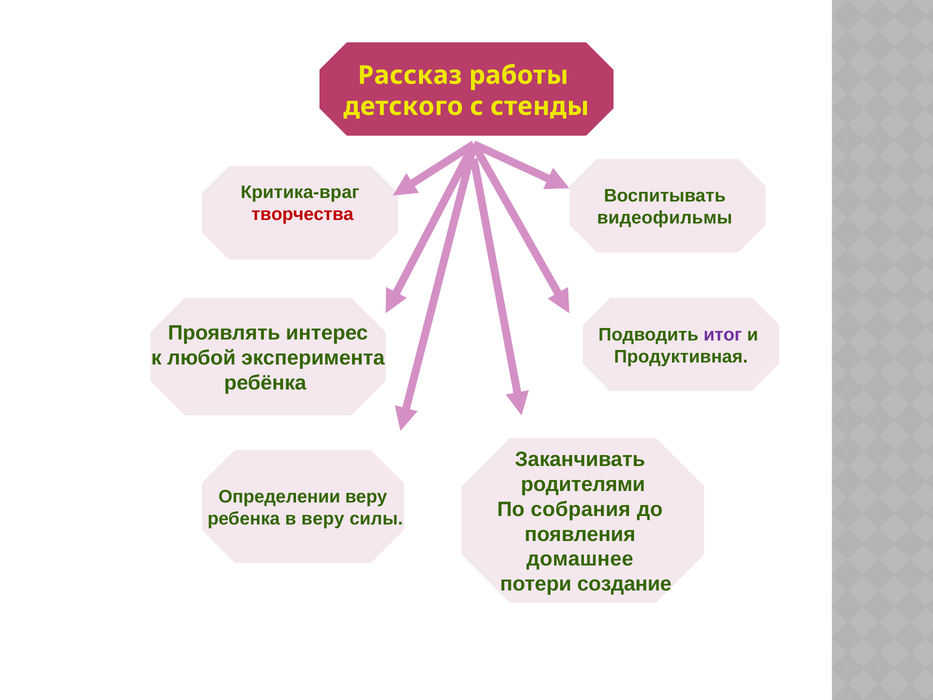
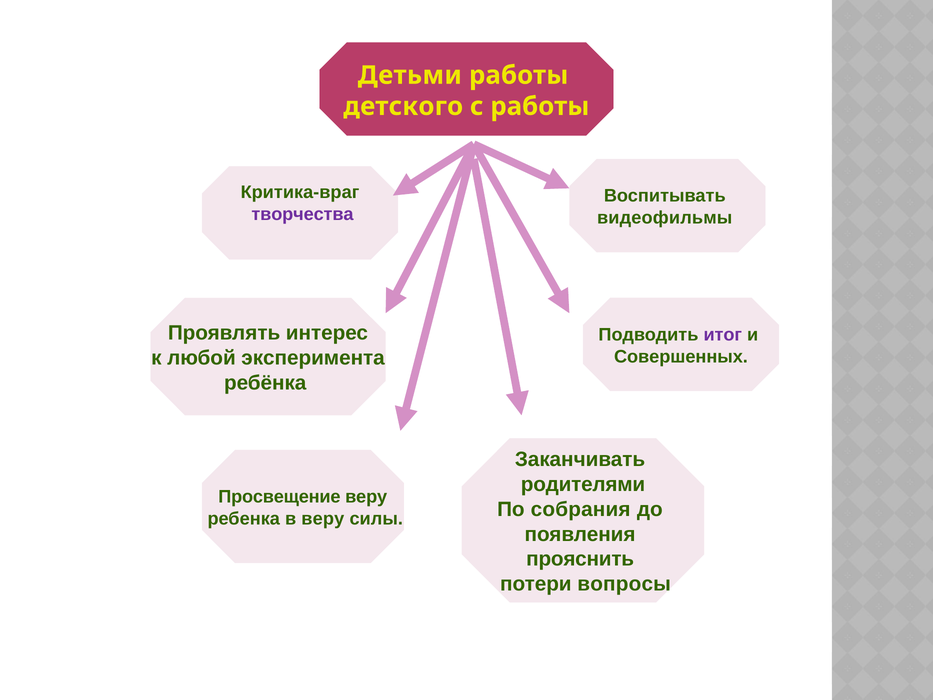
Рассказ: Рассказ -> Детьми
с стенды: стенды -> работы
творчества colour: red -> purple
Продуктивная: Продуктивная -> Совершенных
Определении: Определении -> Просвещение
домашнее: домашнее -> прояснить
создание: создание -> вопросы
